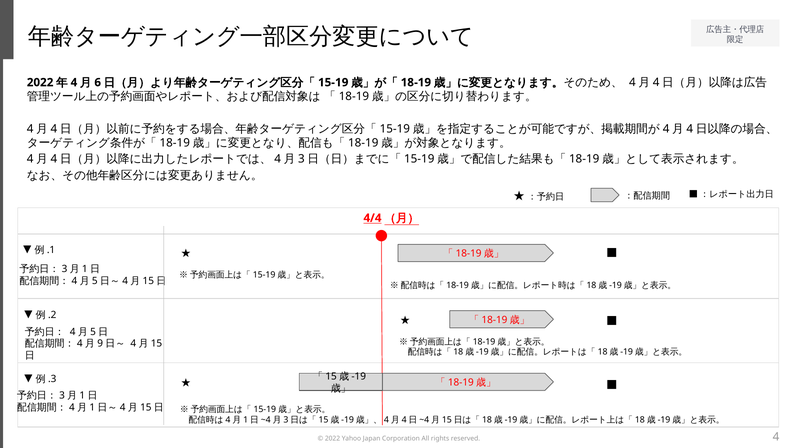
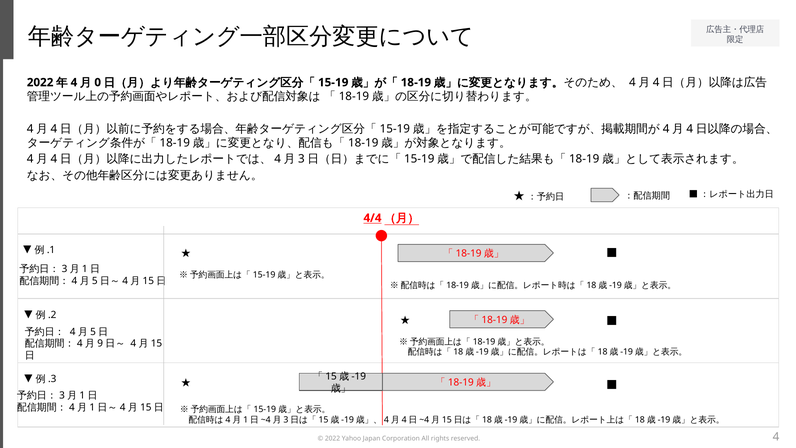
6: 6 -> 0
